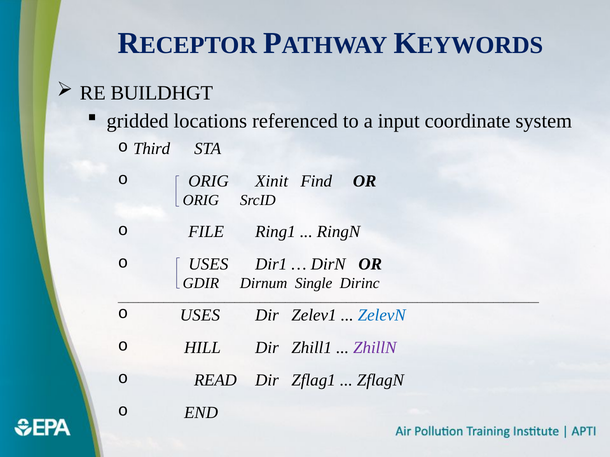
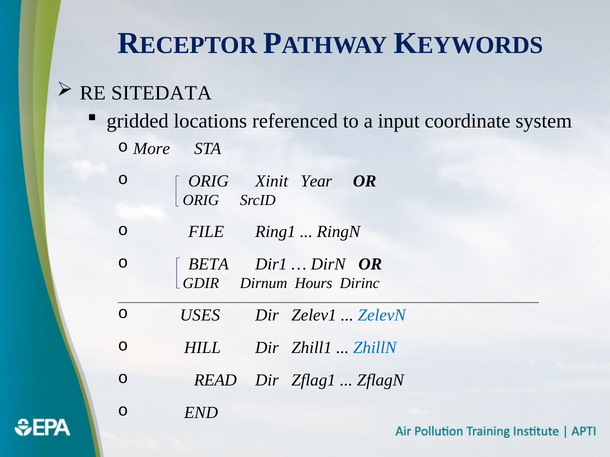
BUILDHGT: BUILDHGT -> SITEDATA
Third: Third -> More
Find: Find -> Year
USES at (208, 265): USES -> BETA
Single: Single -> Hours
ZhillN colour: purple -> blue
